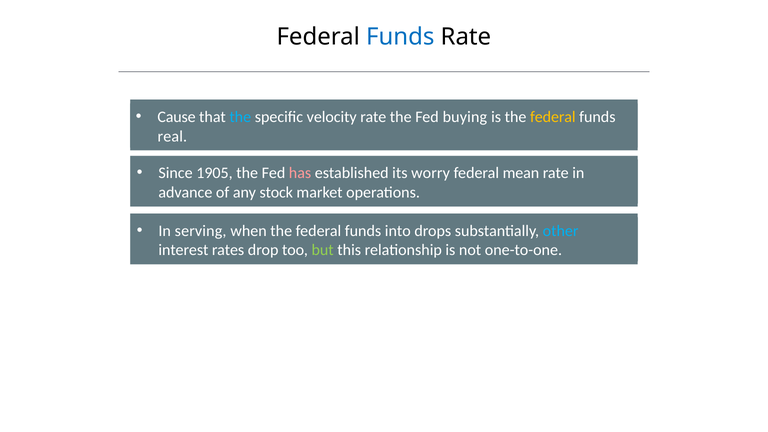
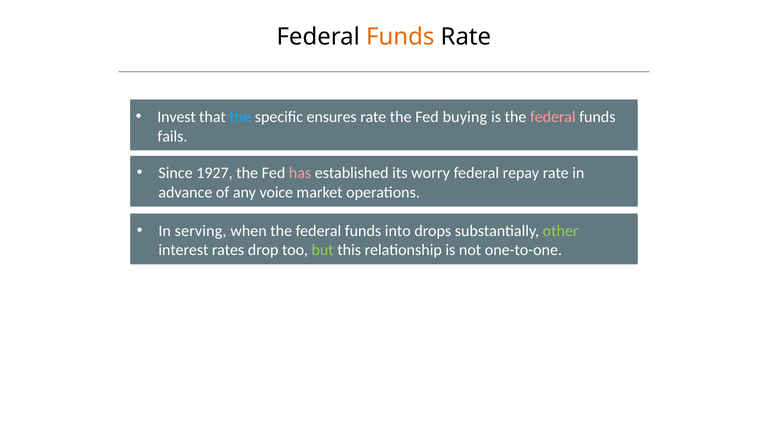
Funds at (400, 37) colour: blue -> orange
Cause: Cause -> Invest
velocity: velocity -> ensures
federal at (553, 117) colour: yellow -> pink
real: real -> fails
1905: 1905 -> 1927
mean: mean -> repay
stock: stock -> voice
other colour: light blue -> light green
